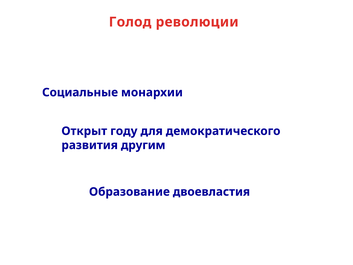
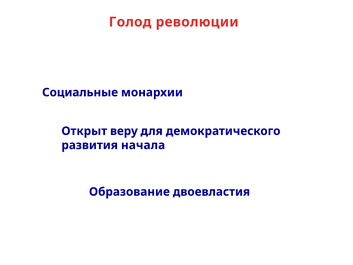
году: году -> веру
другим: другим -> начала
